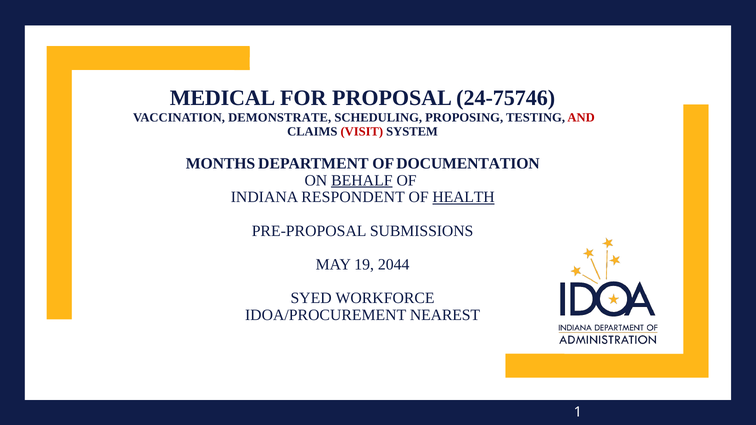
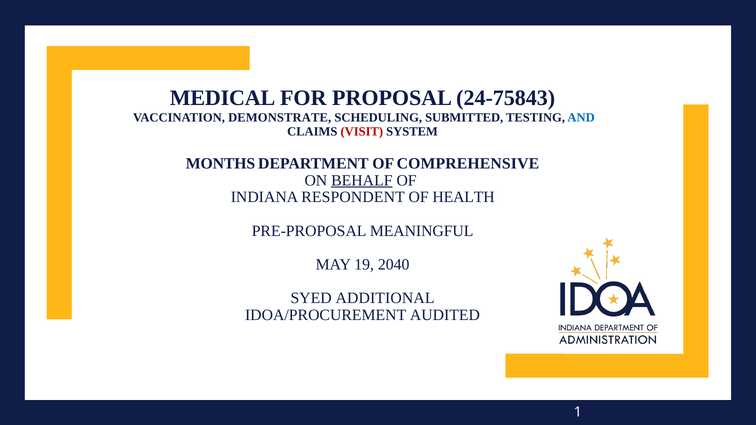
24-75746: 24-75746 -> 24-75843
PROPOSING: PROPOSING -> SUBMITTED
AND colour: red -> blue
DOCUMENTATION: DOCUMENTATION -> COMPREHENSIVE
HEALTH underline: present -> none
SUBMISSIONS: SUBMISSIONS -> MEANINGFUL
2044: 2044 -> 2040
WORKFORCE: WORKFORCE -> ADDITIONAL
NEAREST: NEAREST -> AUDITED
